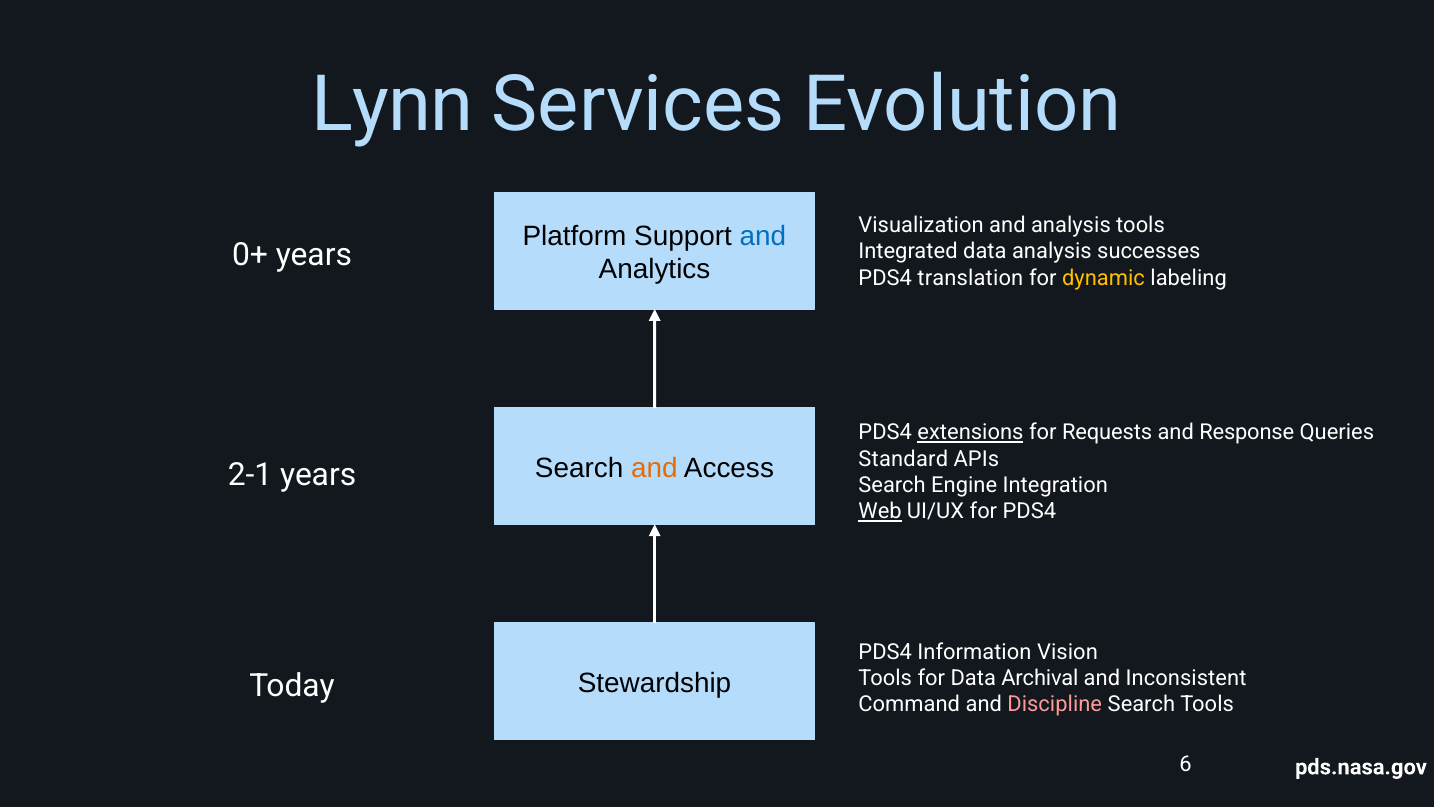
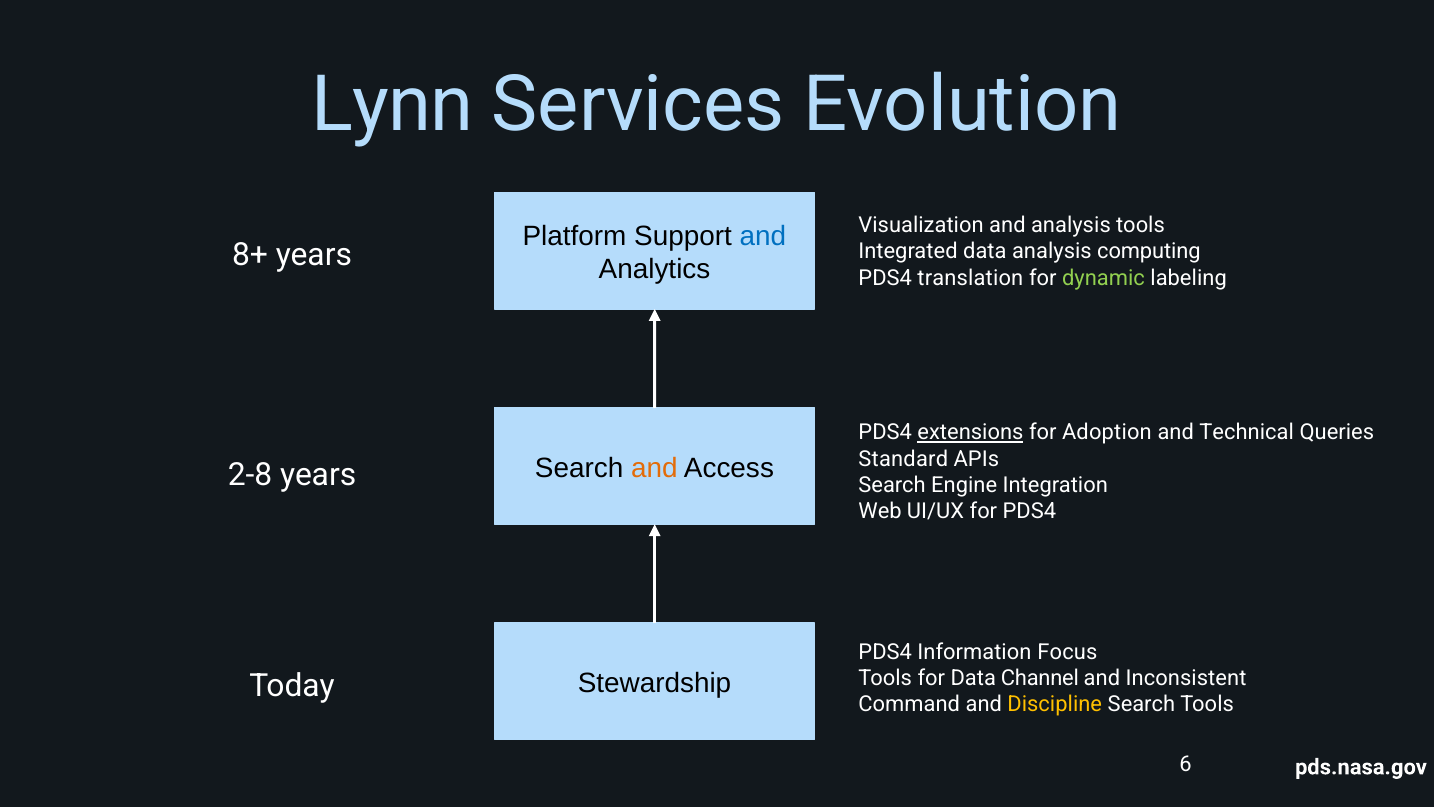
0+: 0+ -> 8+
successes: successes -> computing
dynamic colour: yellow -> light green
Requests: Requests -> Adoption
Response: Response -> Technical
2-1: 2-1 -> 2-8
Web underline: present -> none
Vision: Vision -> Focus
Archival: Archival -> Channel
Discipline colour: pink -> yellow
